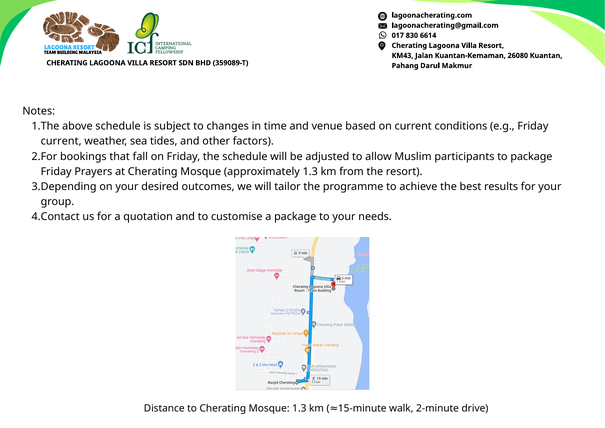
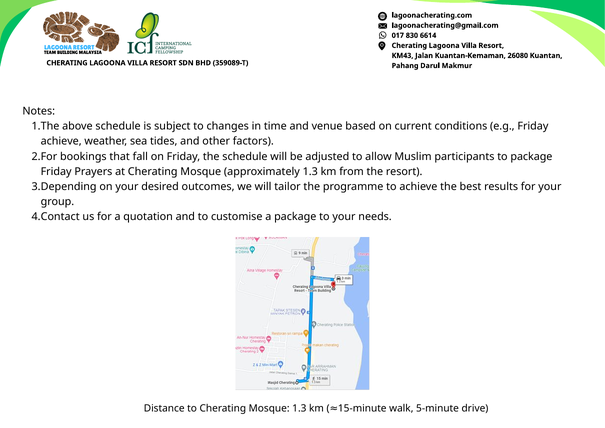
current at (61, 141): current -> achieve
2-minute: 2-minute -> 5-minute
